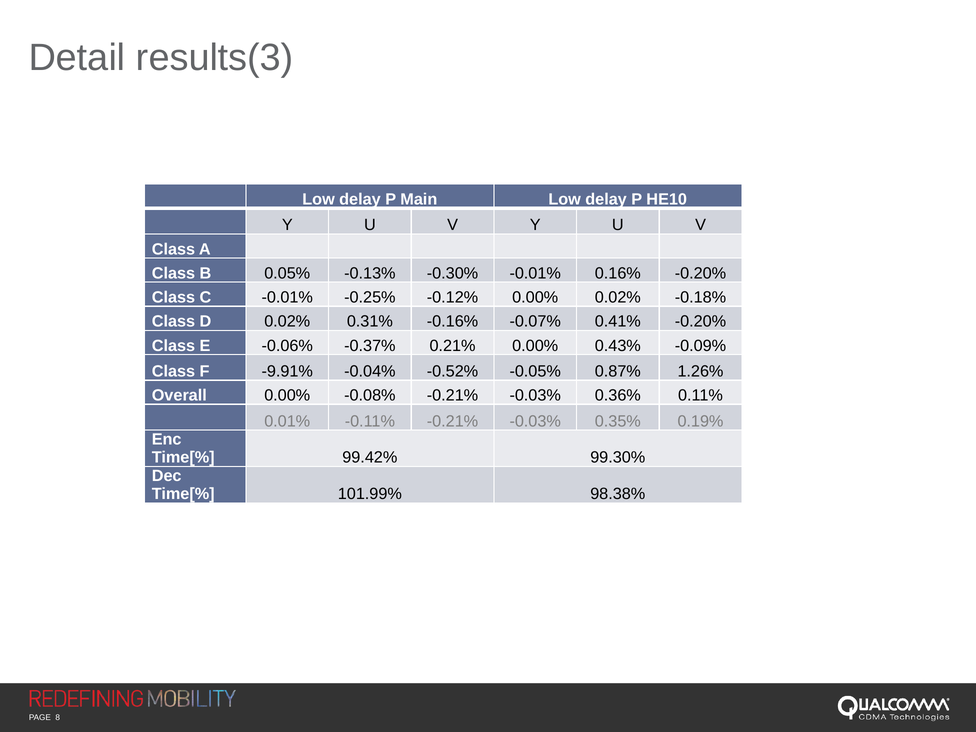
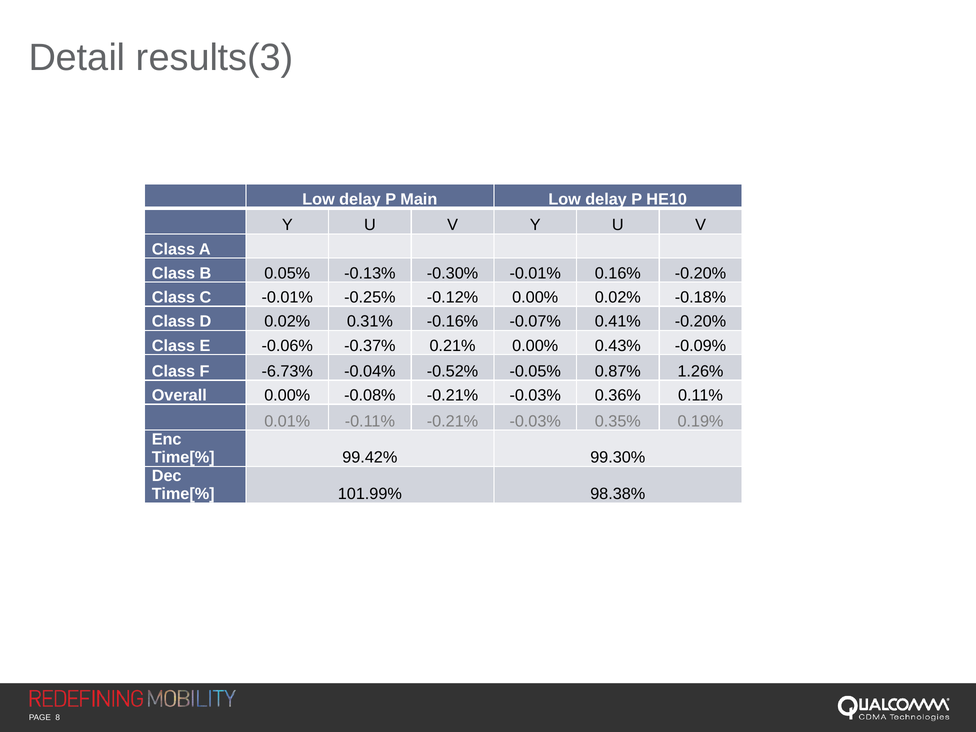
-9.91%: -9.91% -> -6.73%
